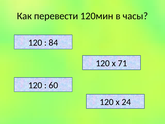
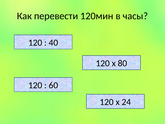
84: 84 -> 40
71: 71 -> 80
